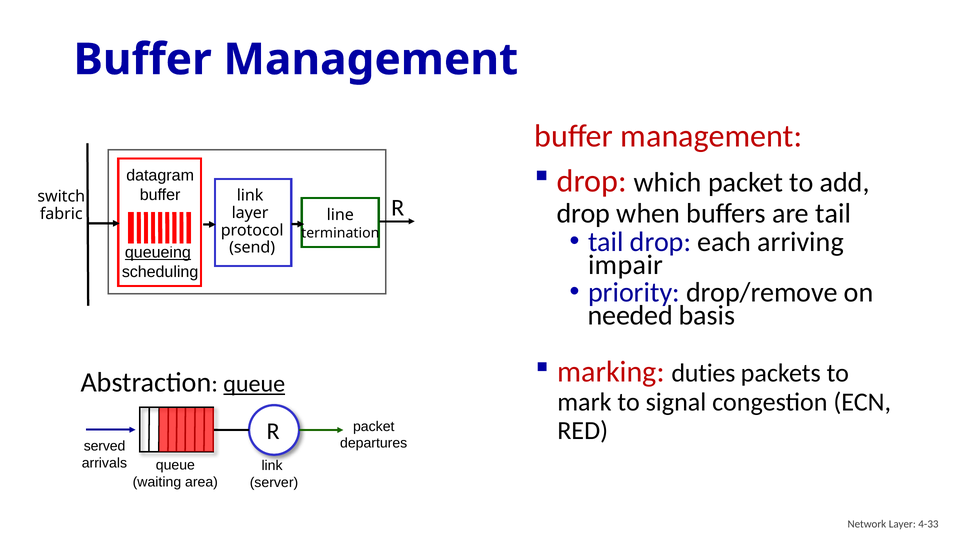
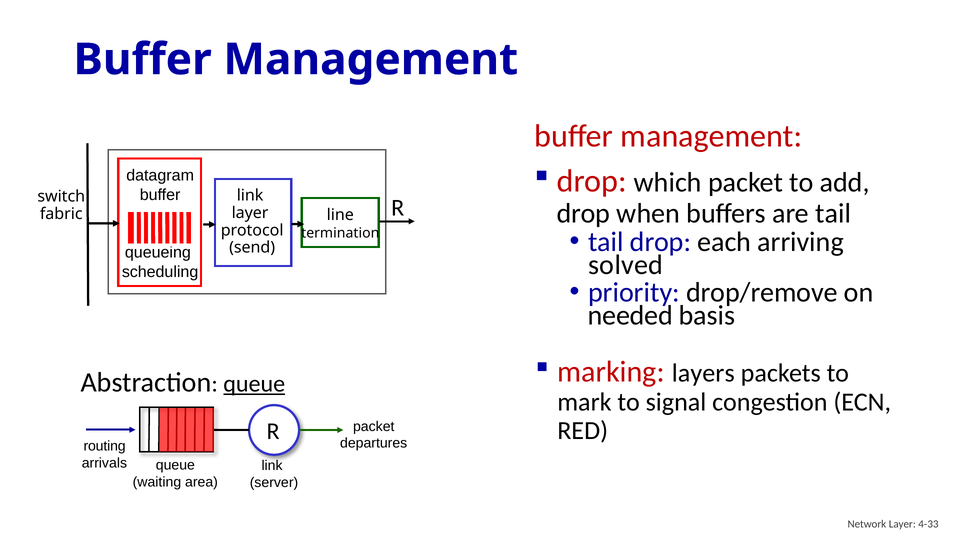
queueing underline: present -> none
impair: impair -> solved
duties: duties -> layers
served: served -> routing
